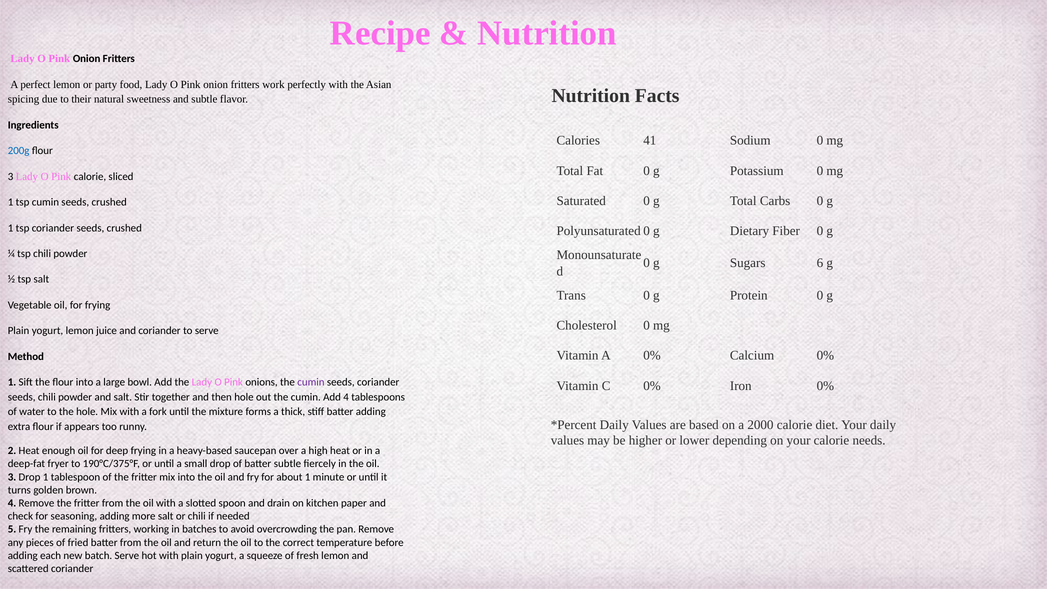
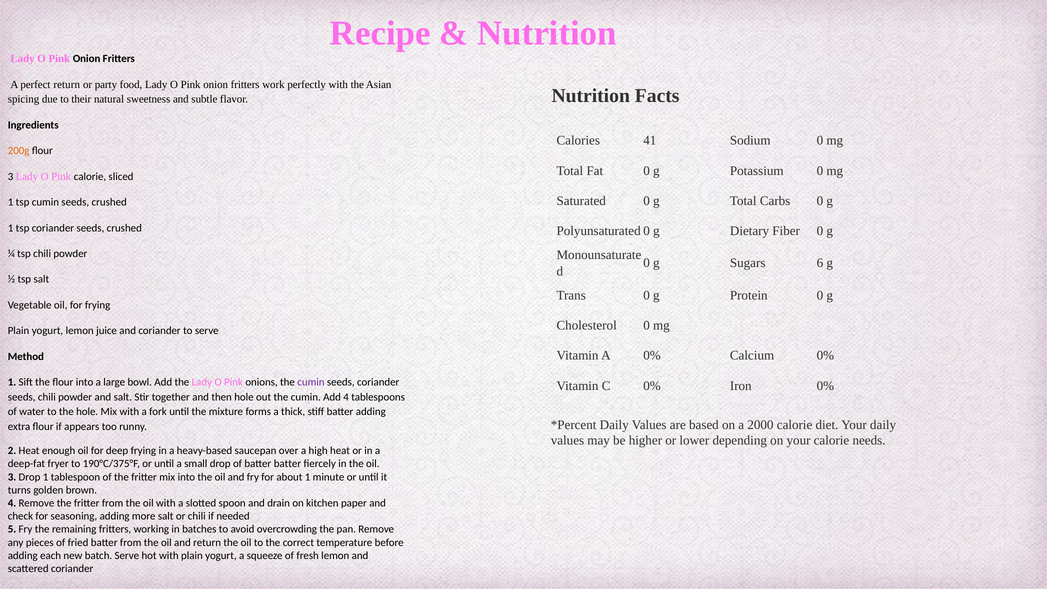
perfect lemon: lemon -> return
200g colour: blue -> orange
batter subtle: subtle -> batter
